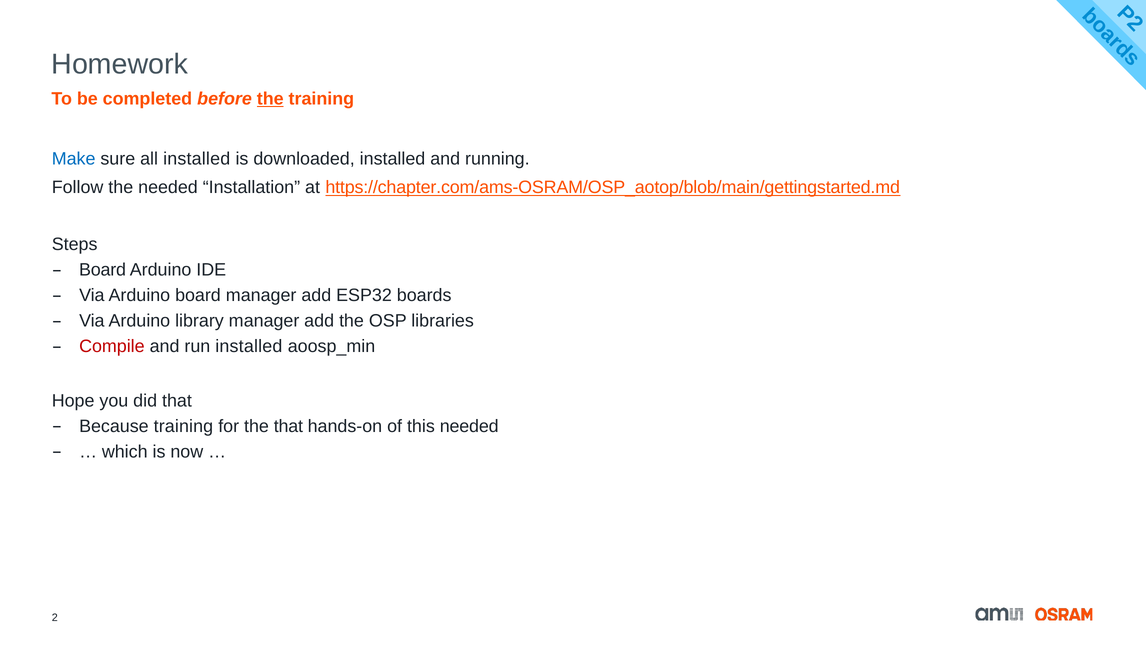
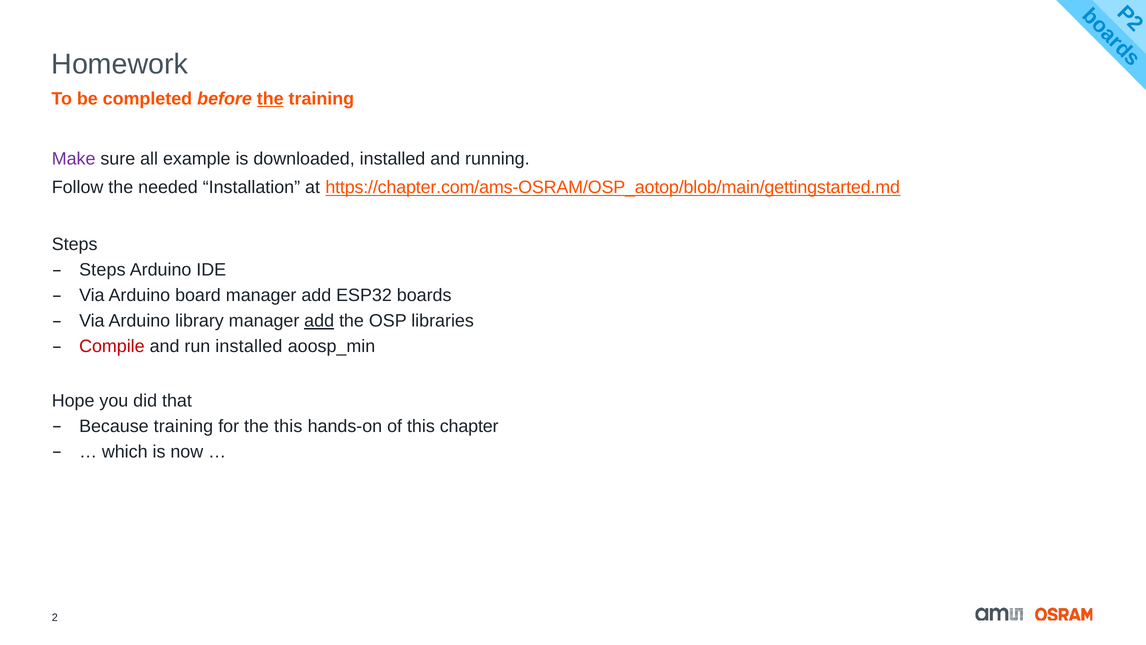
Make colour: blue -> purple
all installed: installed -> example
Board at (103, 270): Board -> Steps
add at (319, 321) underline: none -> present
the that: that -> this
this needed: needed -> chapter
